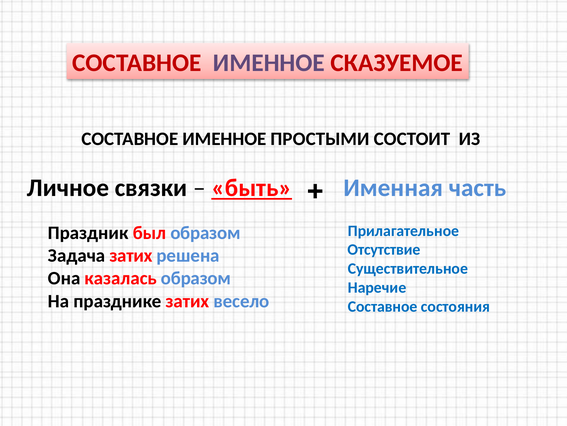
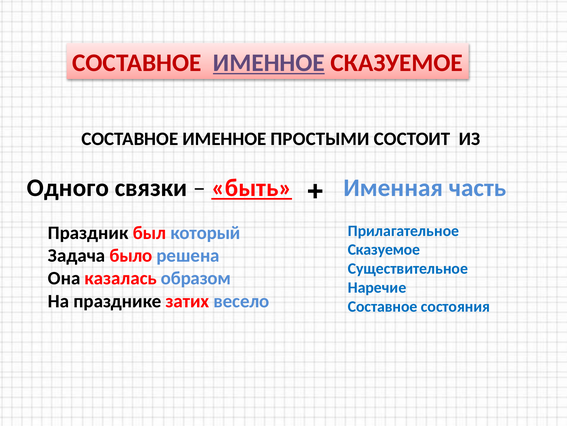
ИМЕННОЕ at (269, 63) underline: none -> present
Личное: Личное -> Одного
был образом: образом -> который
Отсутствие at (384, 249): Отсутствие -> Сказуемое
Задача затих: затих -> было
